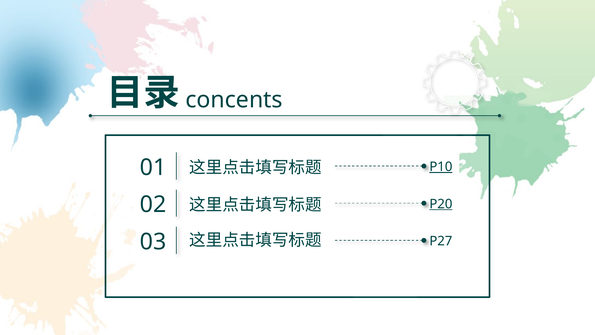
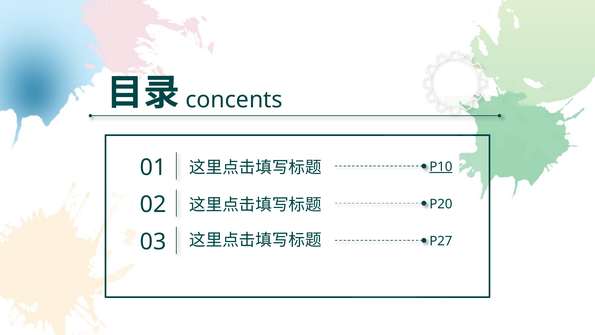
P20 underline: present -> none
